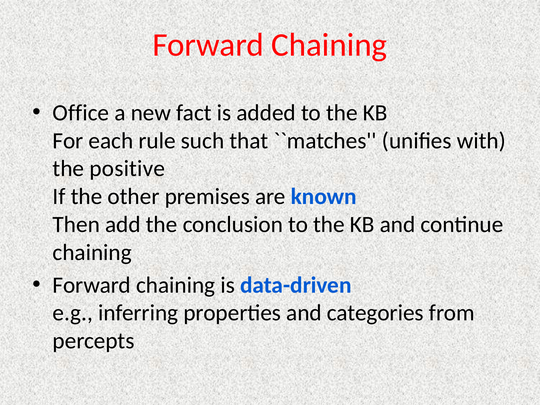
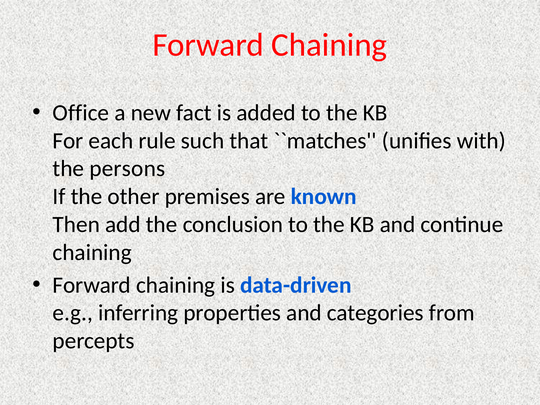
positive: positive -> persons
